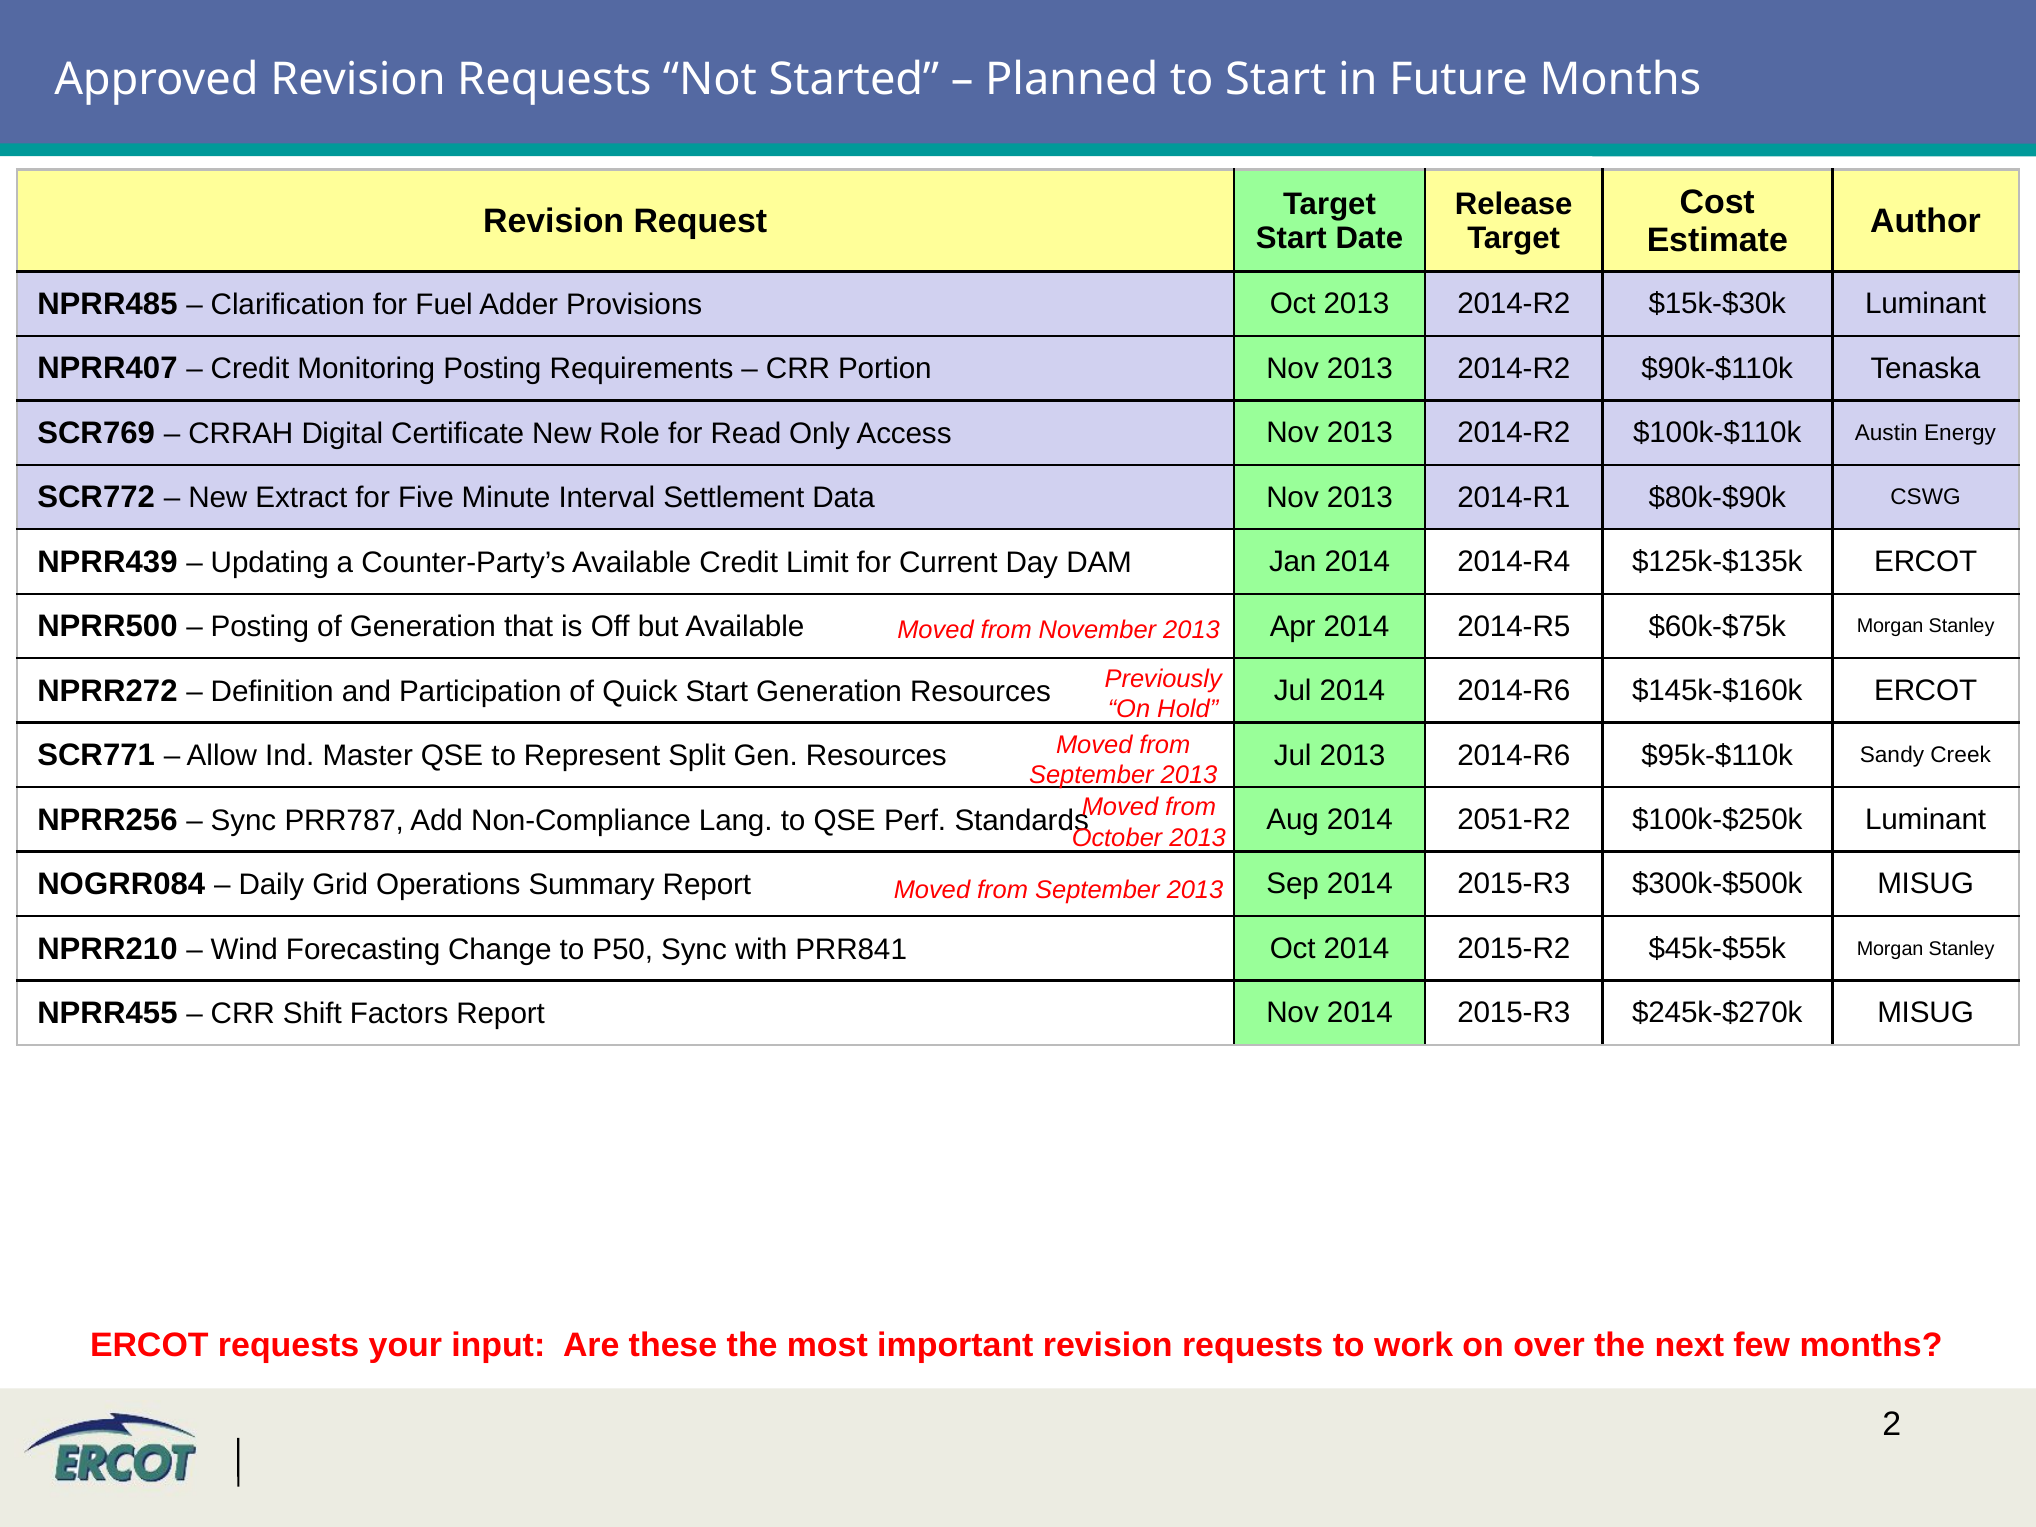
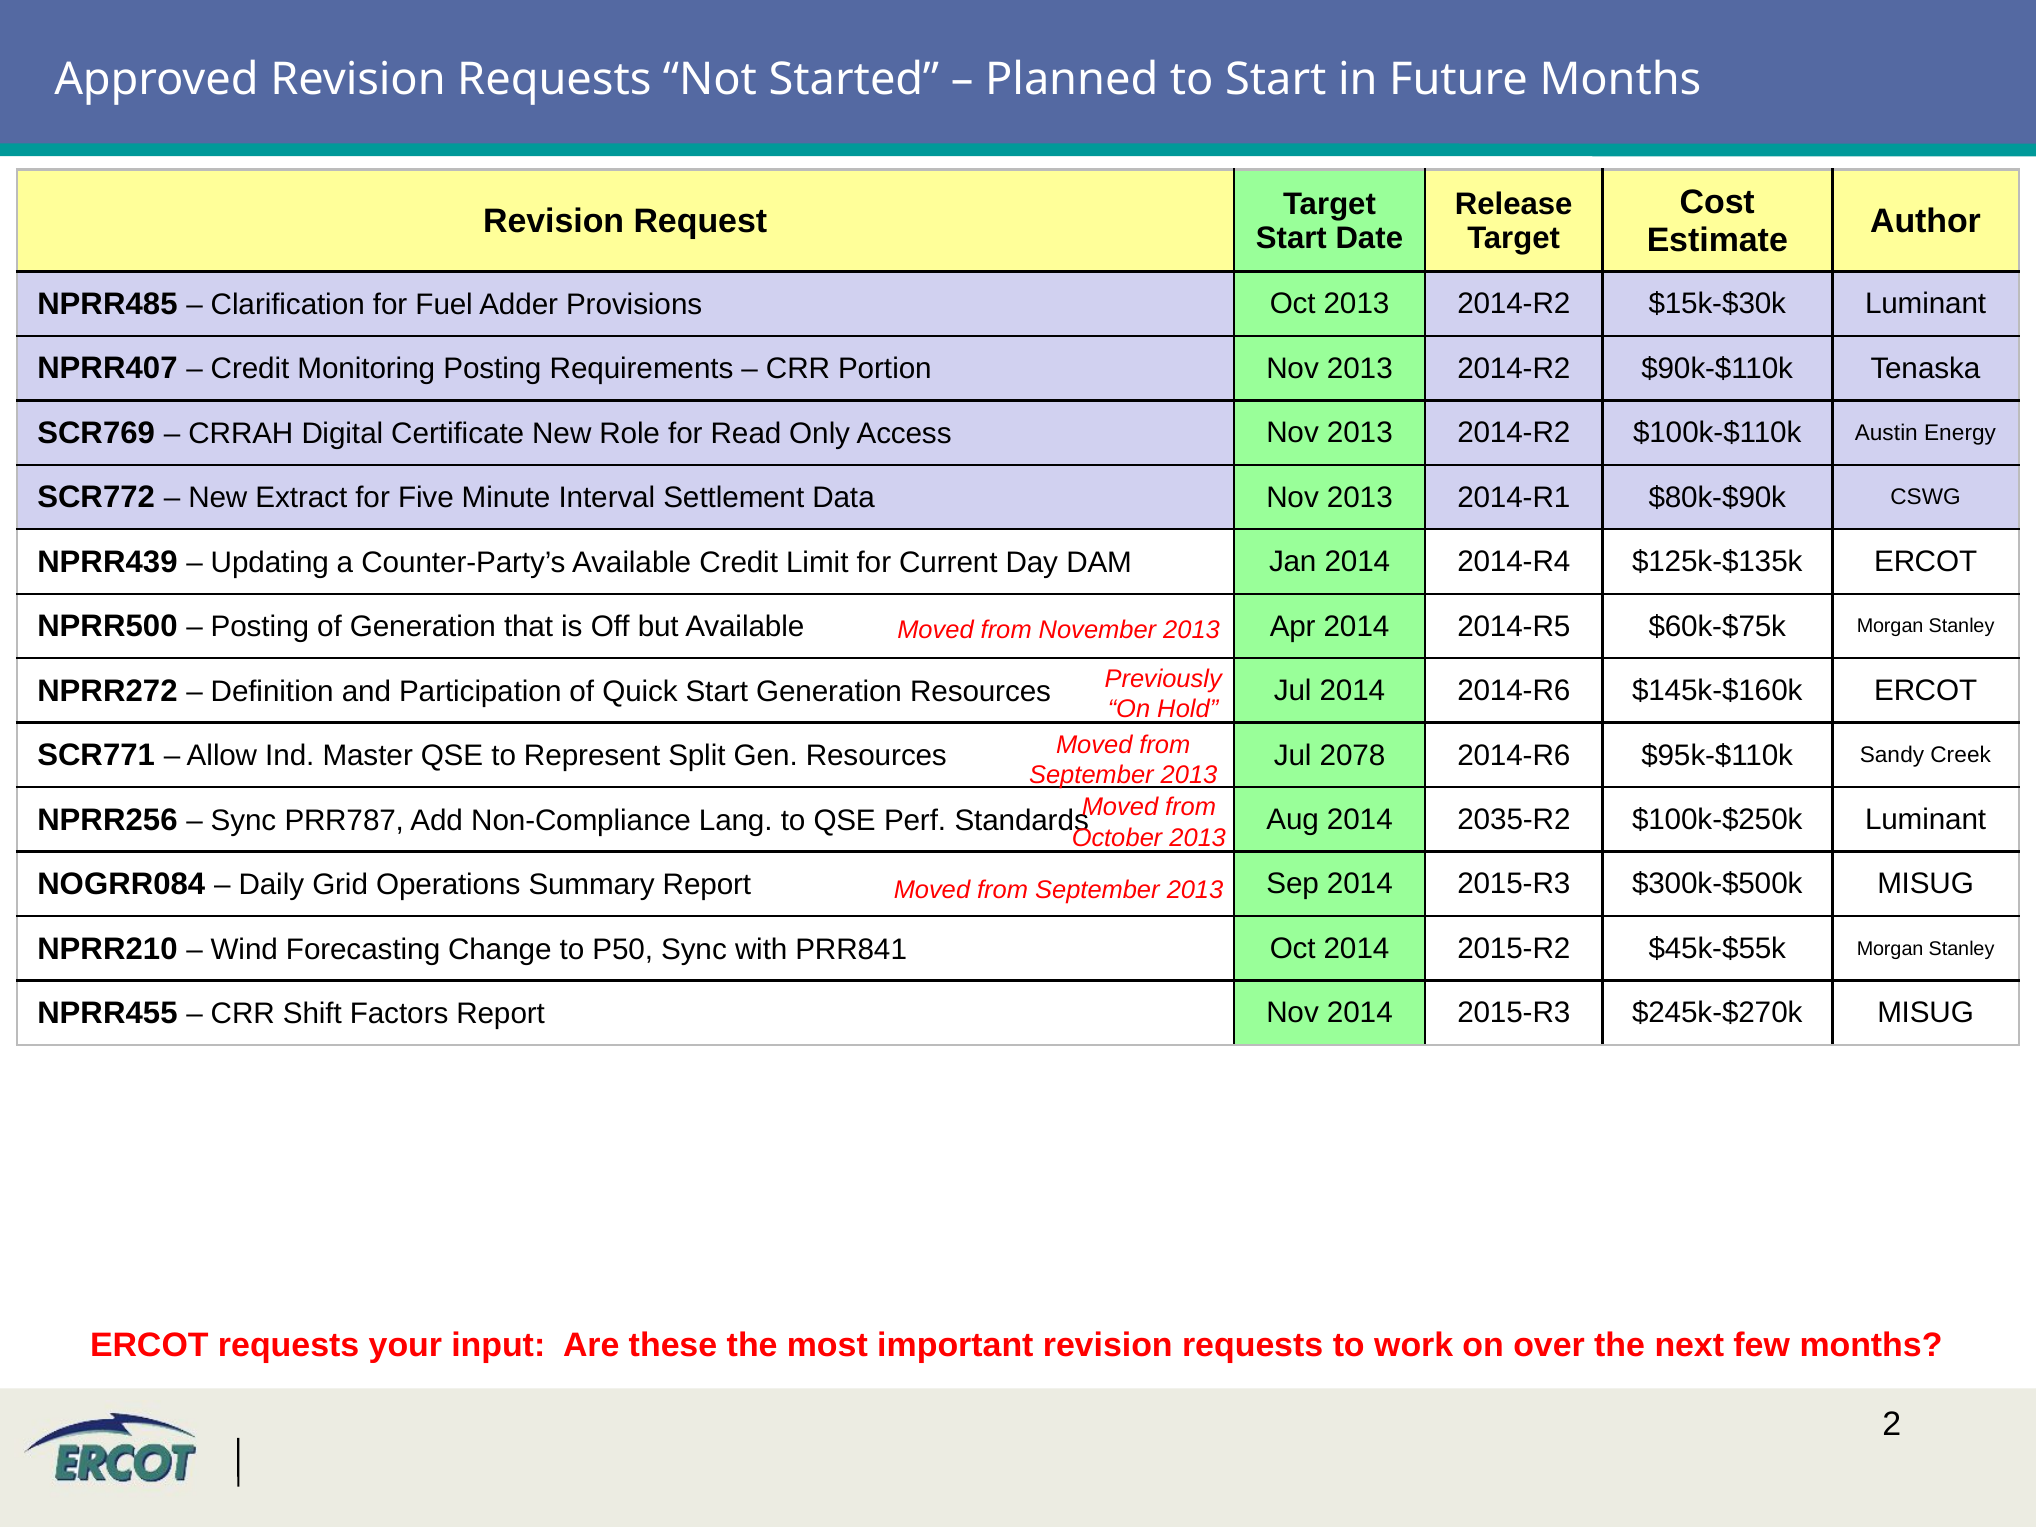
Jul 2013: 2013 -> 2078
2051-R2: 2051-R2 -> 2035-R2
